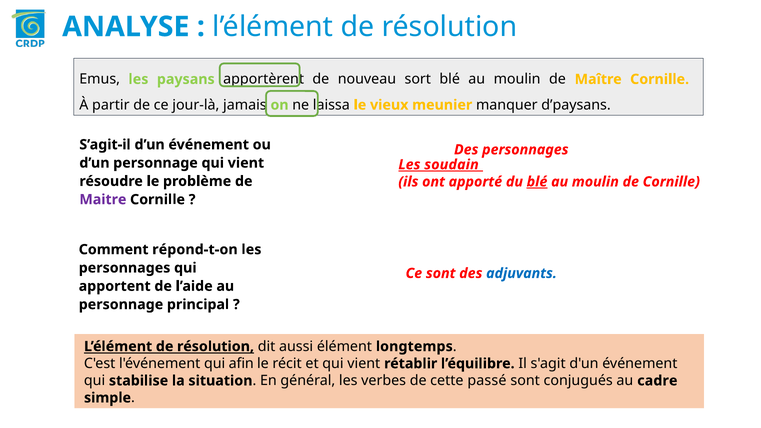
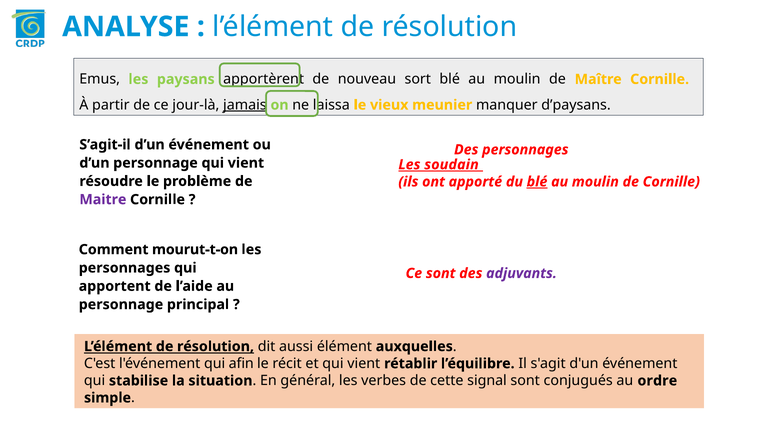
jamais underline: none -> present
répond-t-on: répond-t-on -> mourut-t-on
adjuvants colour: blue -> purple
longtemps: longtemps -> auxquelles
passé: passé -> signal
cadre: cadre -> ordre
